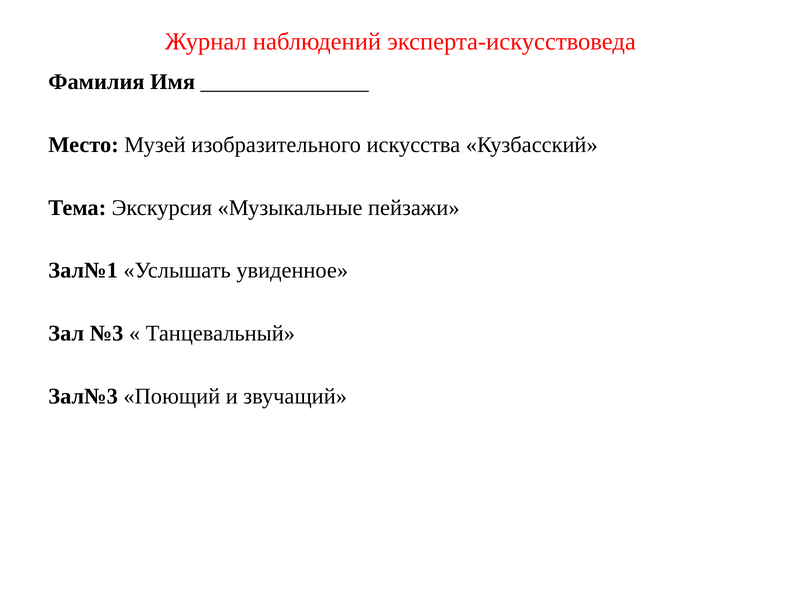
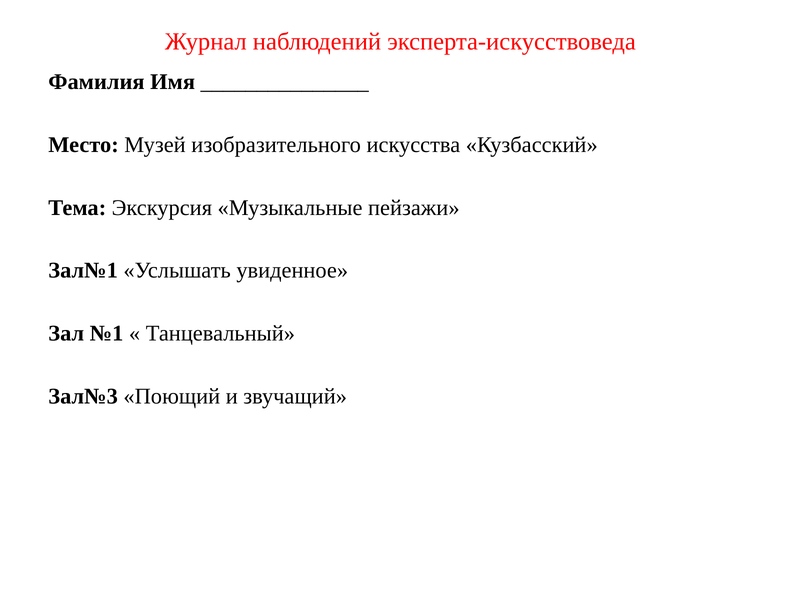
№3: №3 -> №1
